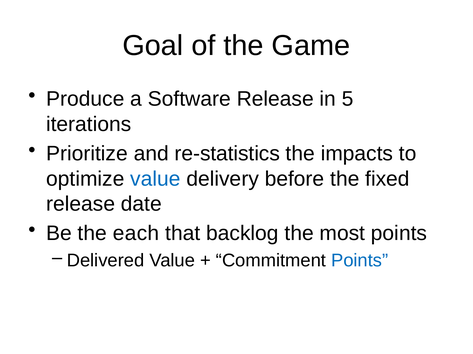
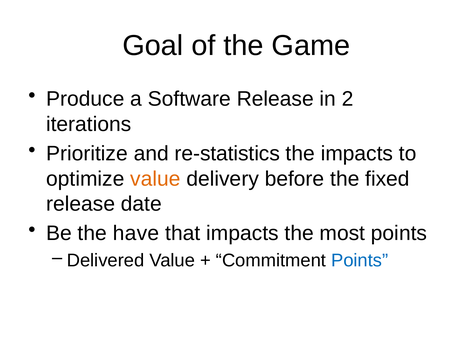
5: 5 -> 2
value at (155, 179) colour: blue -> orange
each: each -> have
that backlog: backlog -> impacts
